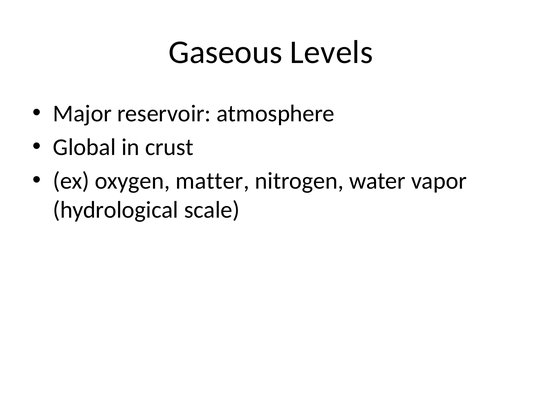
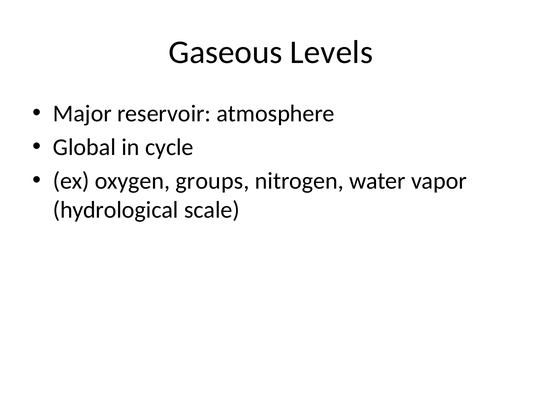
crust: crust -> cycle
matter: matter -> groups
